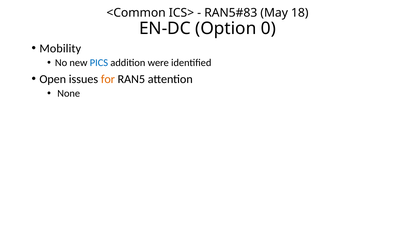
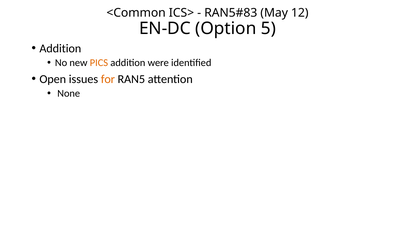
18: 18 -> 12
0: 0 -> 5
Mobility at (60, 49): Mobility -> Addition
PICS colour: blue -> orange
